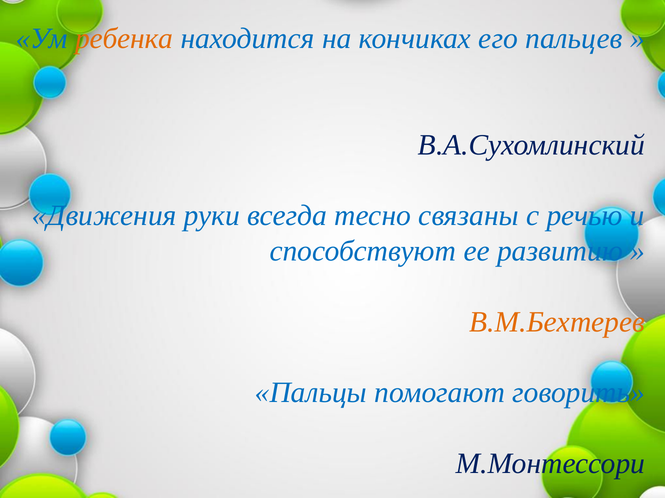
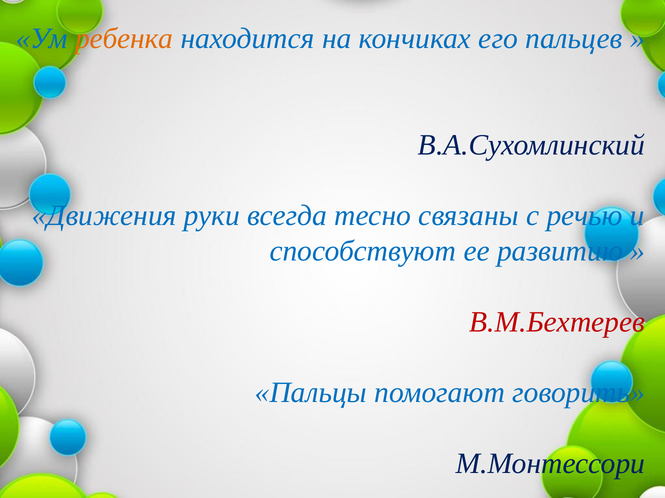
В.М.Бехтерев colour: orange -> red
